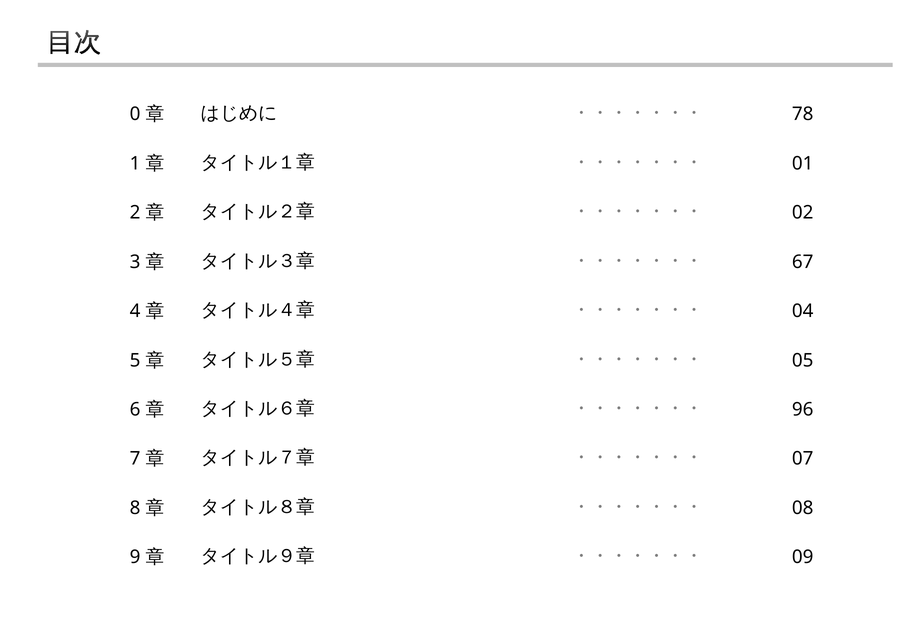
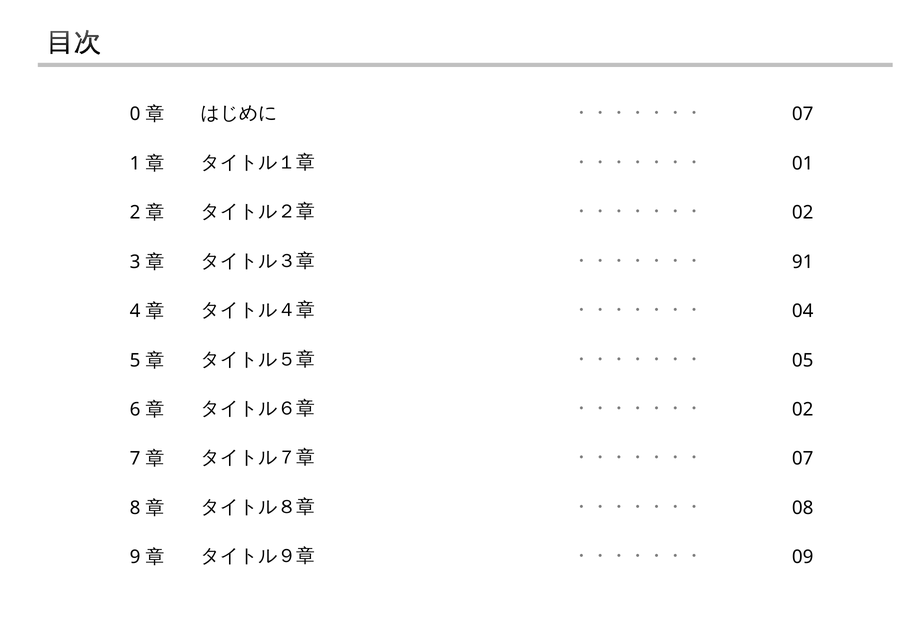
78 at (803, 114): 78 -> 07
67: 67 -> 91
96 at (803, 409): 96 -> 02
